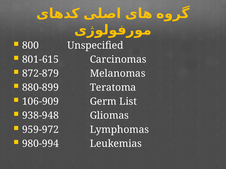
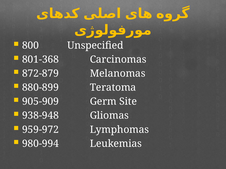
801-615: 801-615 -> 801-368
106-909: 106-909 -> 905-909
List: List -> Site
